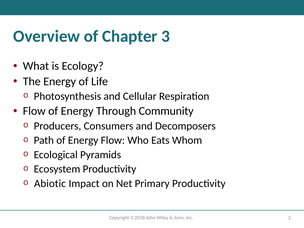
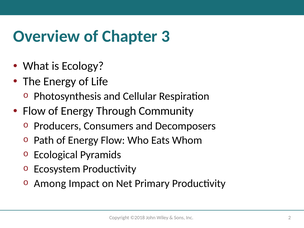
Abiotic: Abiotic -> Among
